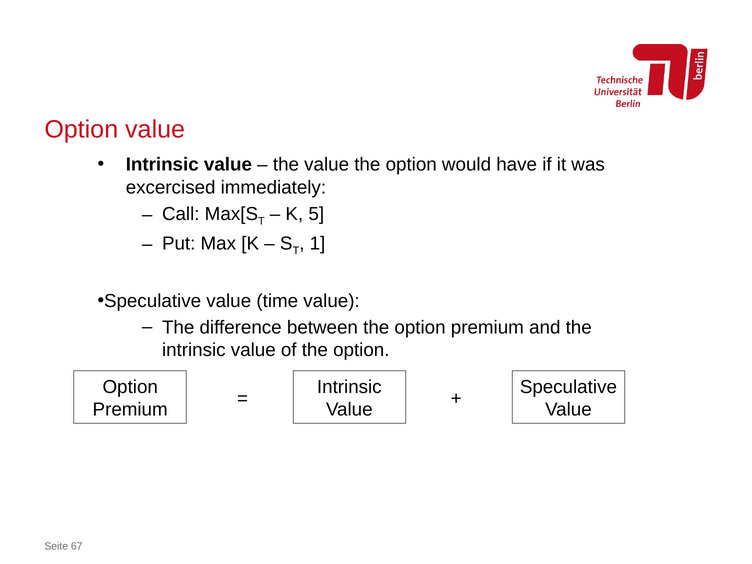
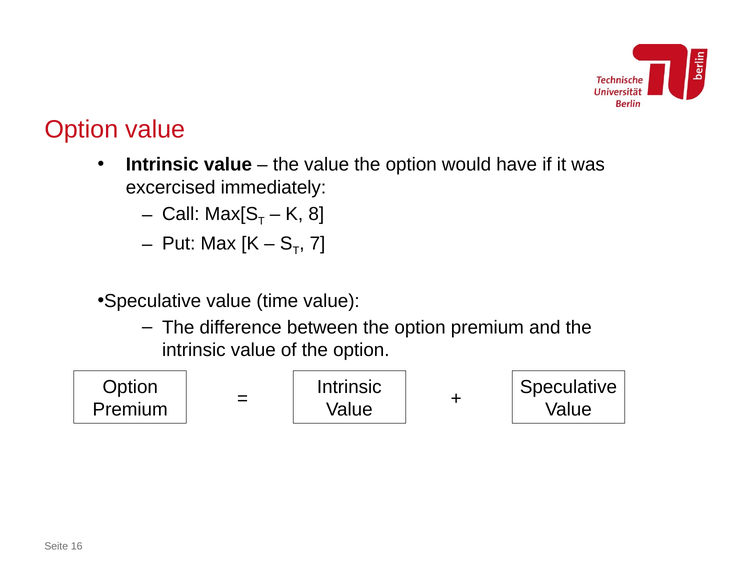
5: 5 -> 8
1: 1 -> 7
67: 67 -> 16
